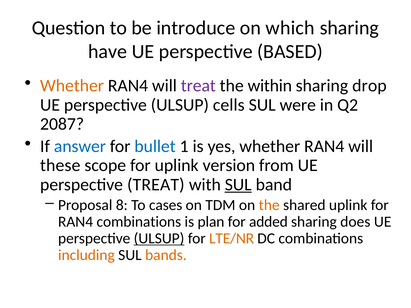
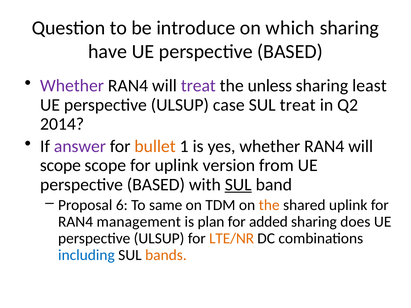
Whether at (72, 86) colour: orange -> purple
within: within -> unless
drop: drop -> least
cells: cells -> case
SUL were: were -> treat
2087: 2087 -> 2014
answer colour: blue -> purple
bullet colour: blue -> orange
these at (60, 166): these -> scope
TREAT at (156, 185): TREAT -> BASED
8: 8 -> 6
cases: cases -> same
RAN4 combinations: combinations -> management
ULSUP at (159, 239) underline: present -> none
including colour: orange -> blue
